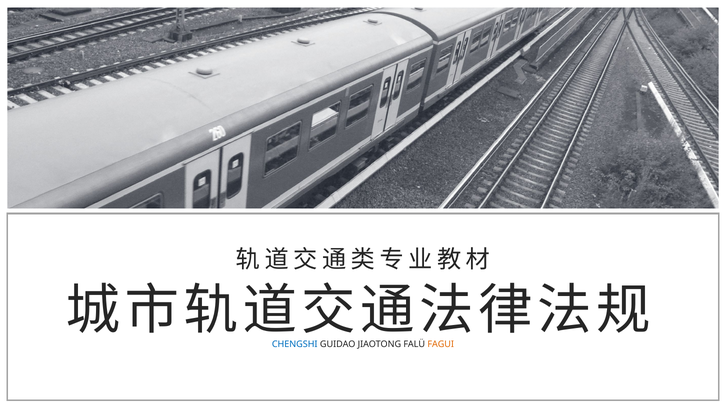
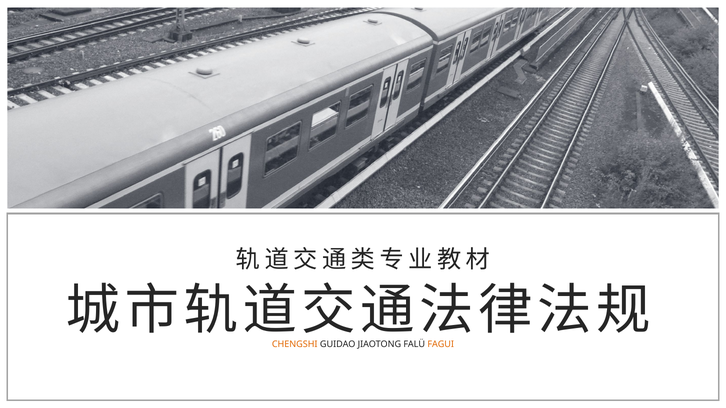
CHENGSHI colour: blue -> orange
